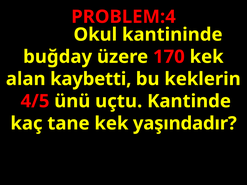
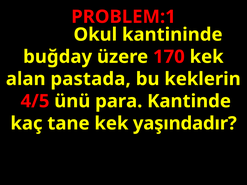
PROBLEM:4: PROBLEM:4 -> PROBLEM:1
kaybetti: kaybetti -> pastada
uçtu: uçtu -> para
